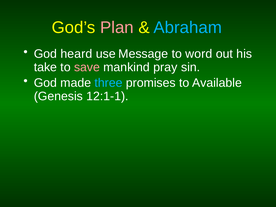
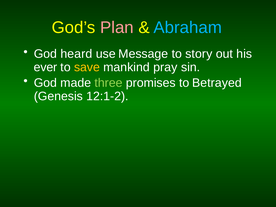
word: word -> story
take: take -> ever
save colour: pink -> yellow
three colour: light blue -> light green
Available: Available -> Betrayed
12:1-1: 12:1-1 -> 12:1-2
